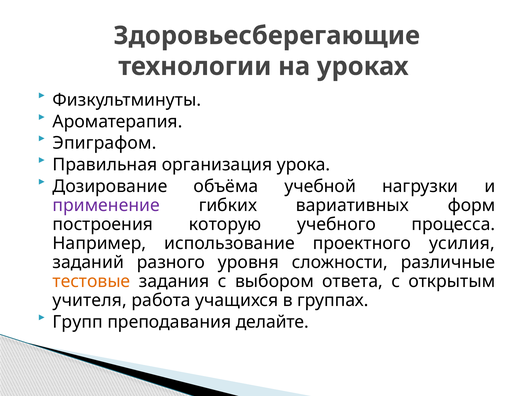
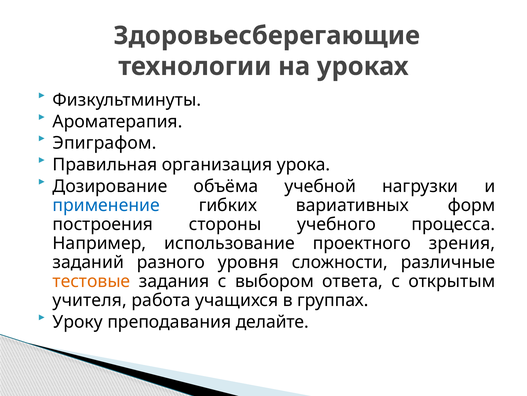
применение colour: purple -> blue
которую: которую -> стороны
усилия: усилия -> зрения
Групп: Групп -> Уроку
